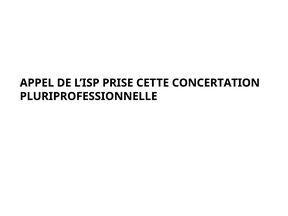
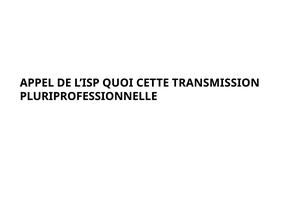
PRISE: PRISE -> QUOI
CONCERTATION: CONCERTATION -> TRANSMISSION
